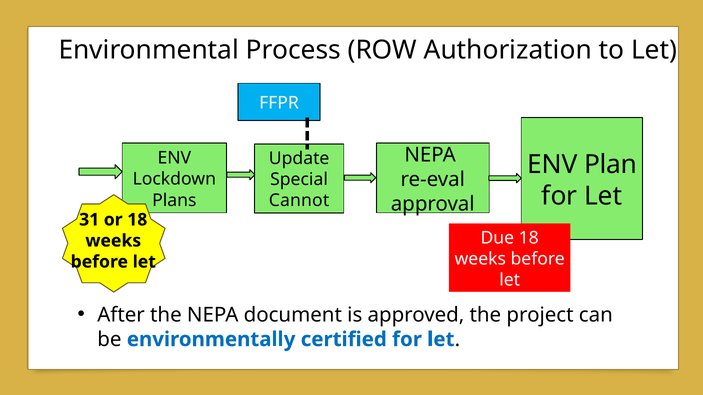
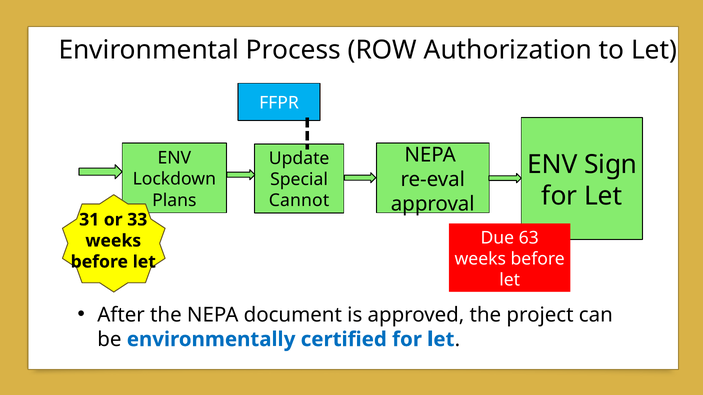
Plan: Plan -> Sign
or 18: 18 -> 33
Due 18: 18 -> 63
